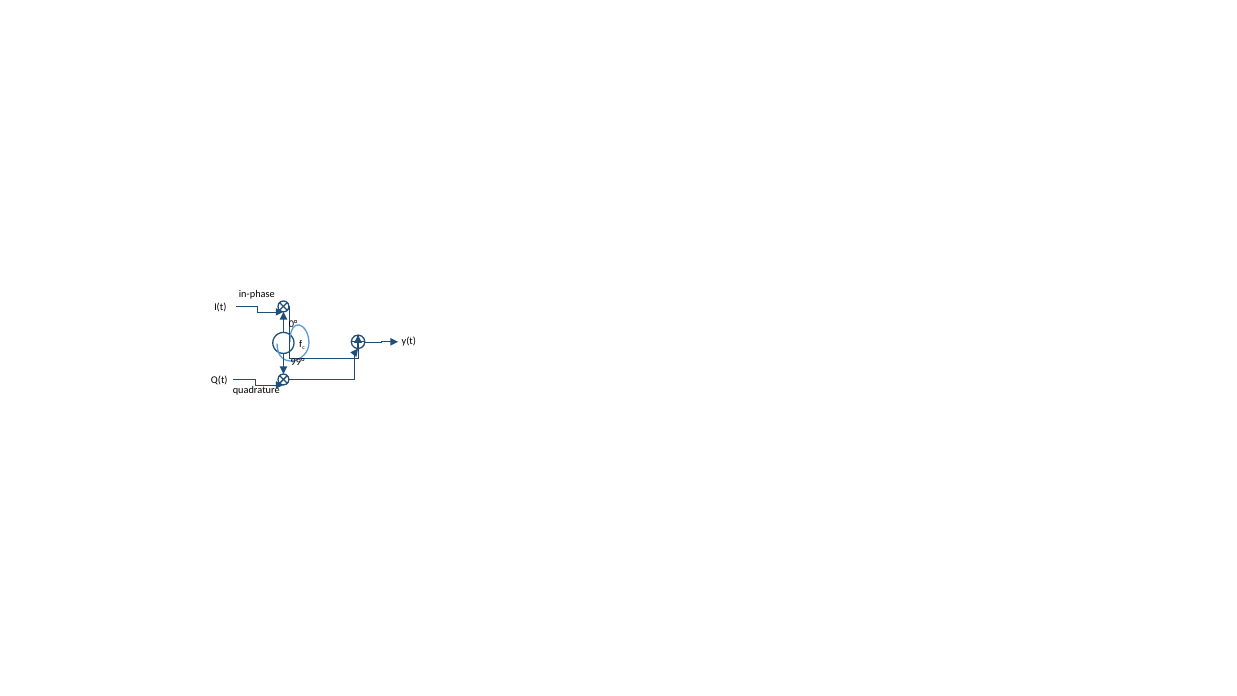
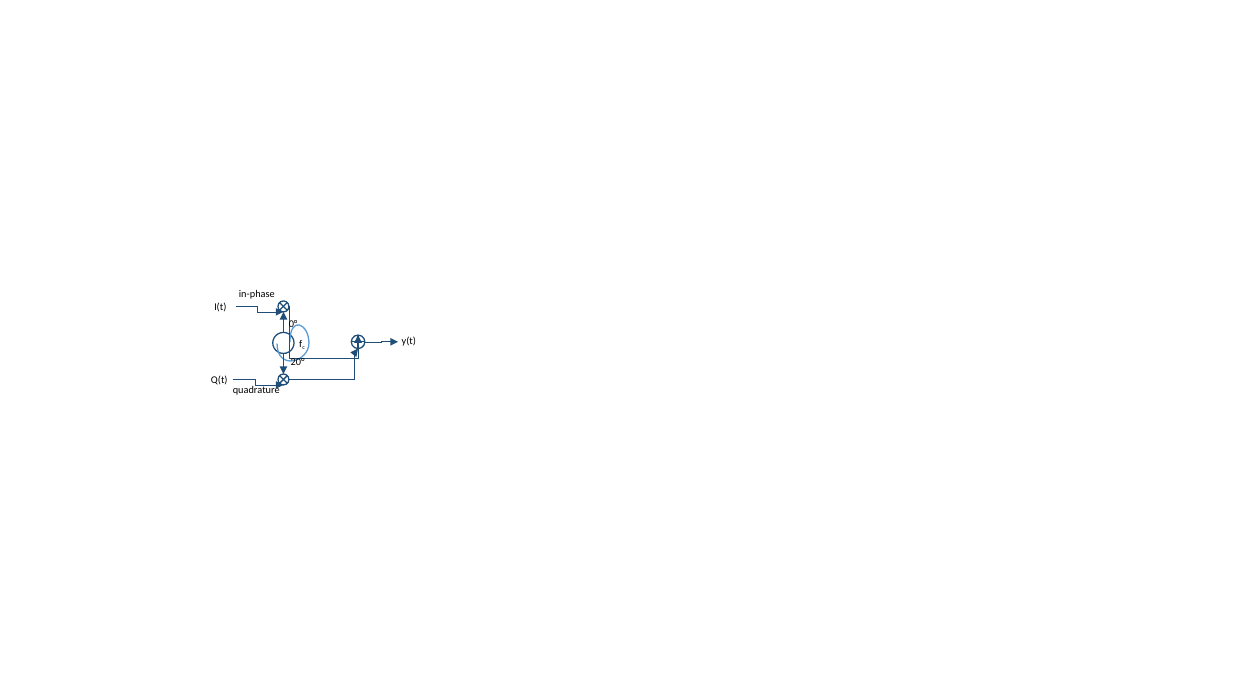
99°: 99° -> 20°
